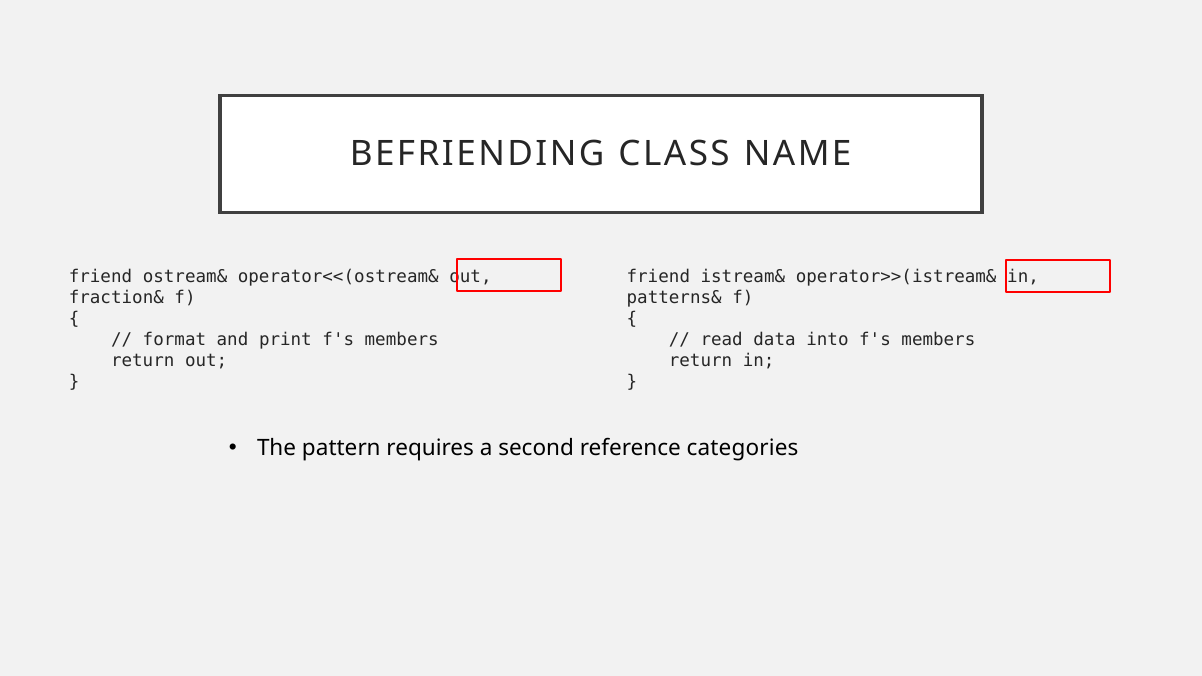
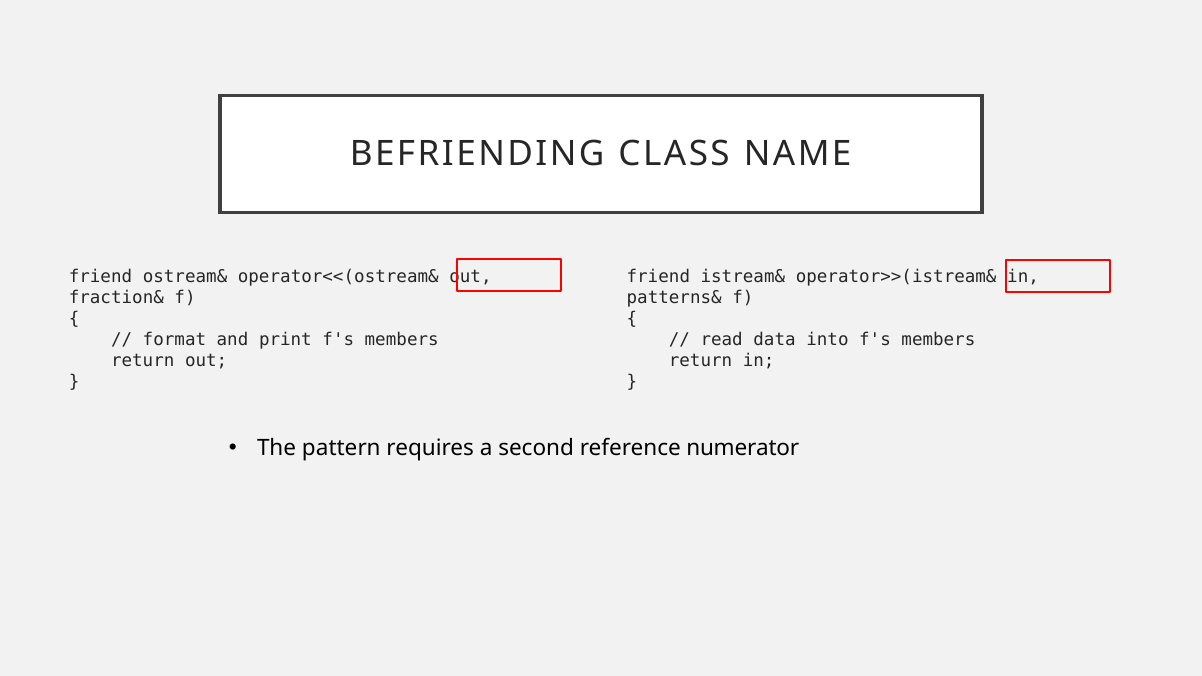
categories: categories -> numerator
